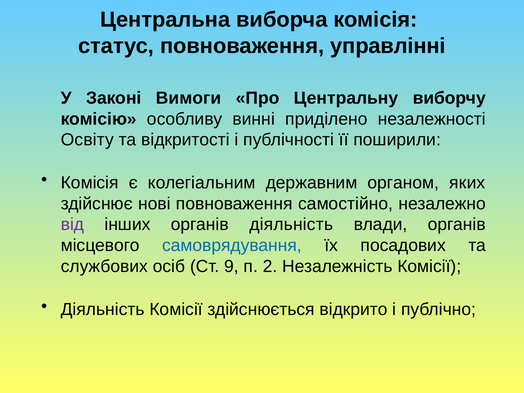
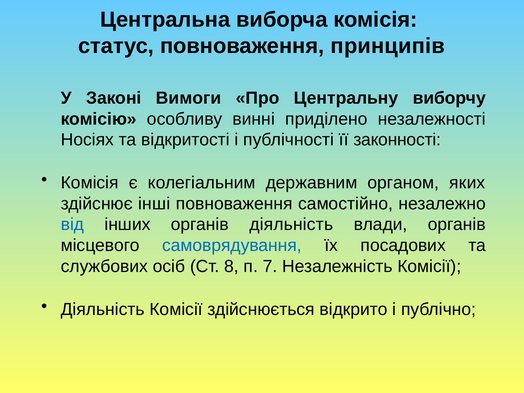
управлінні: управлінні -> принципів
Освіту: Освіту -> Носіях
поширили: поширили -> законності
нові: нові -> інші
від colour: purple -> blue
9: 9 -> 8
2: 2 -> 7
